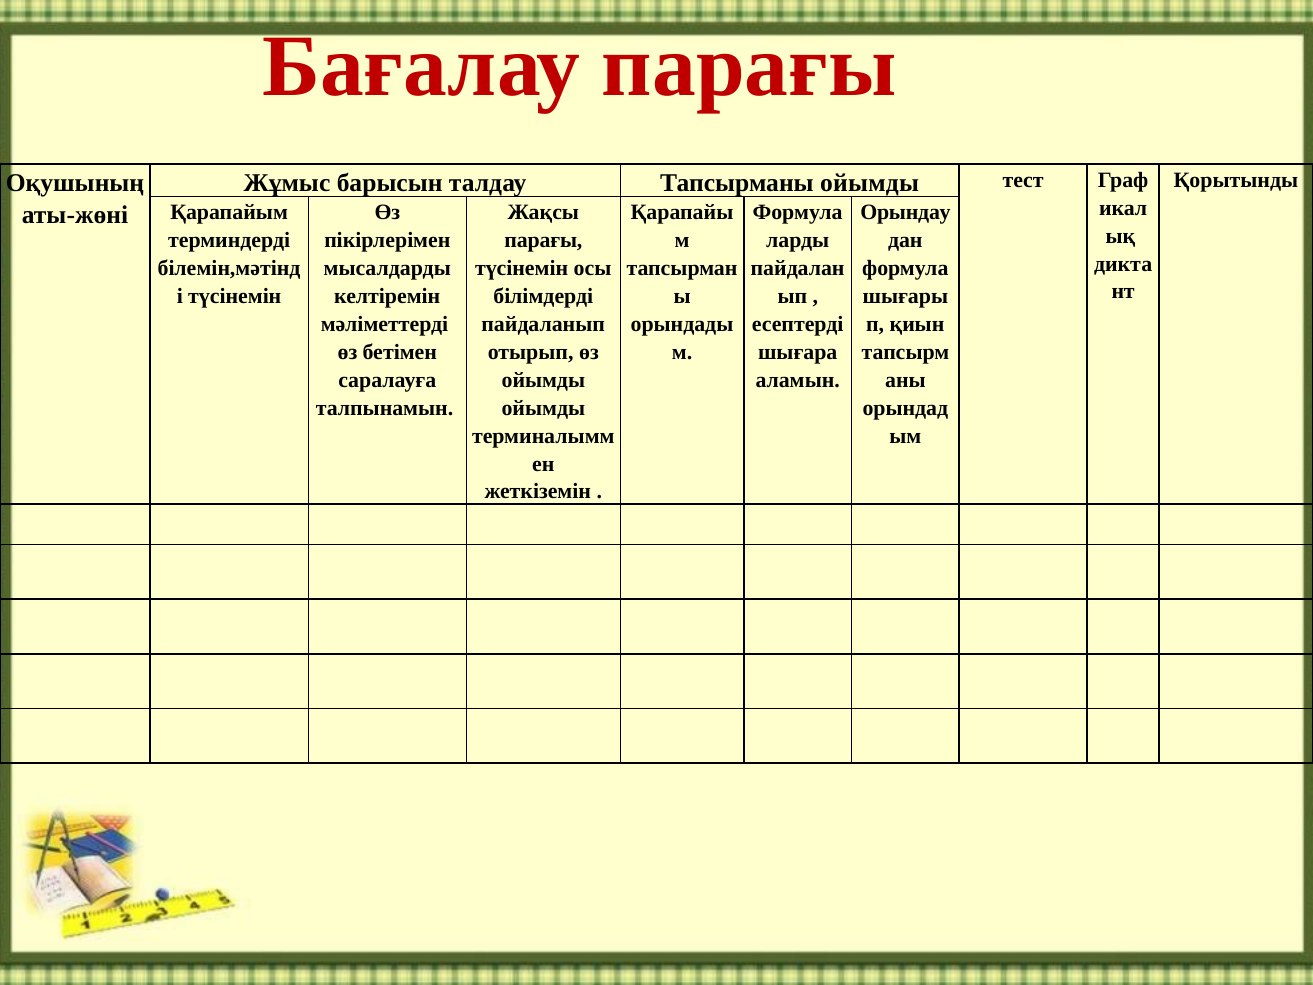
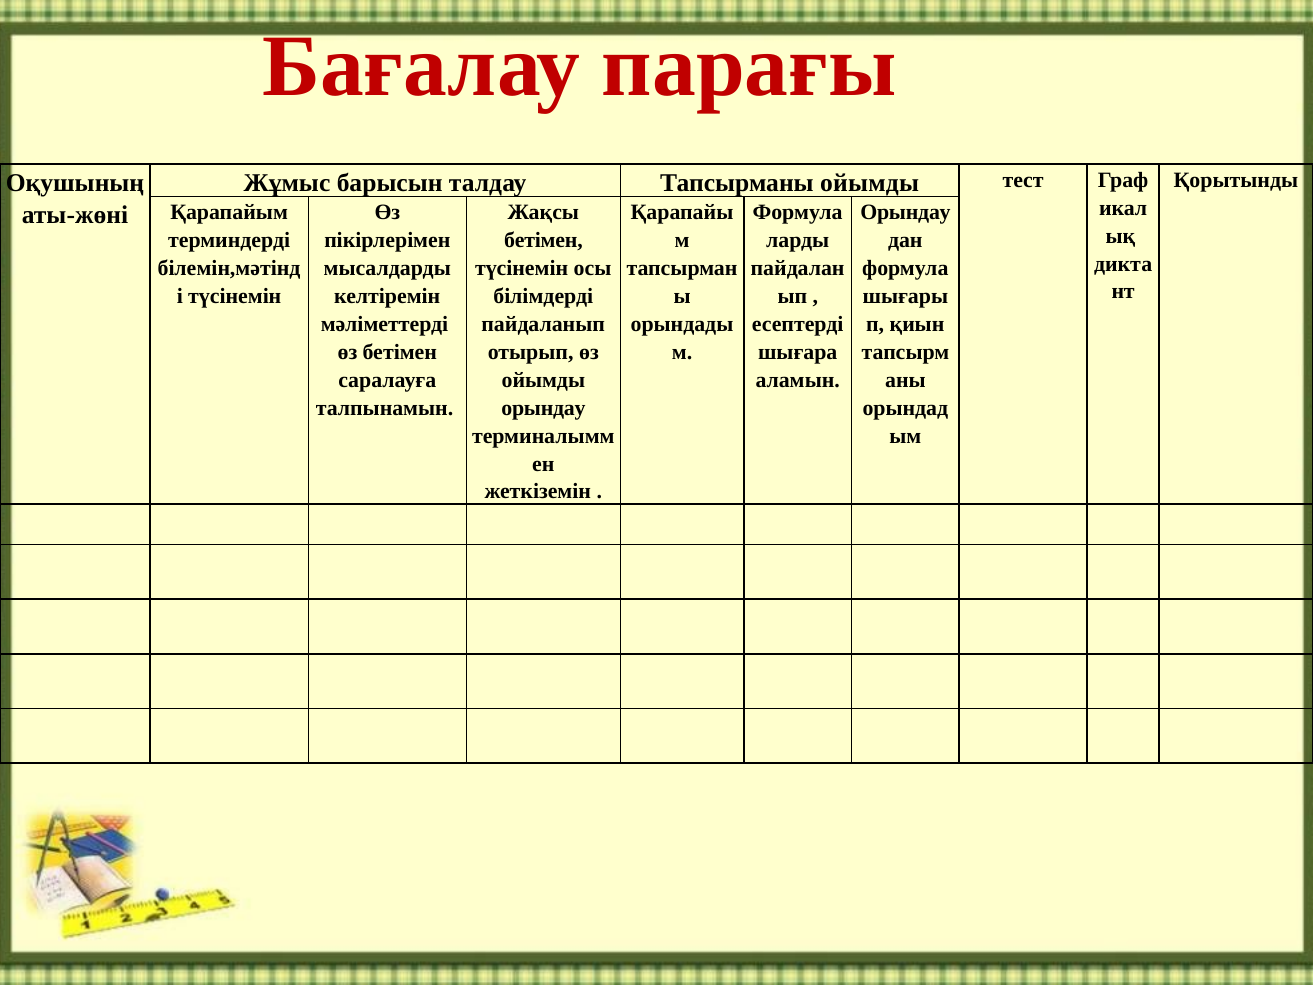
парағы at (543, 240): парағы -> бетімен
ойымды at (543, 408): ойымды -> орындау
